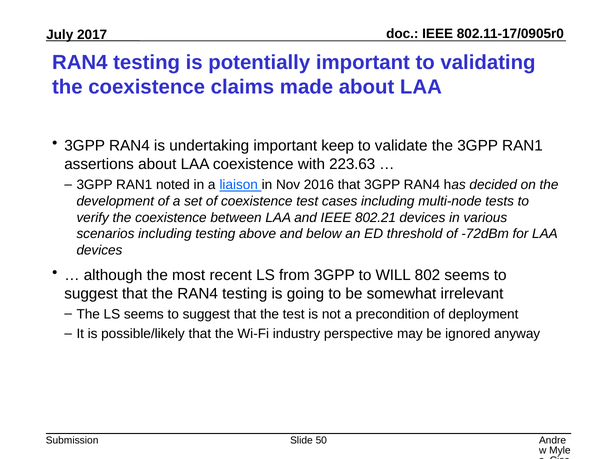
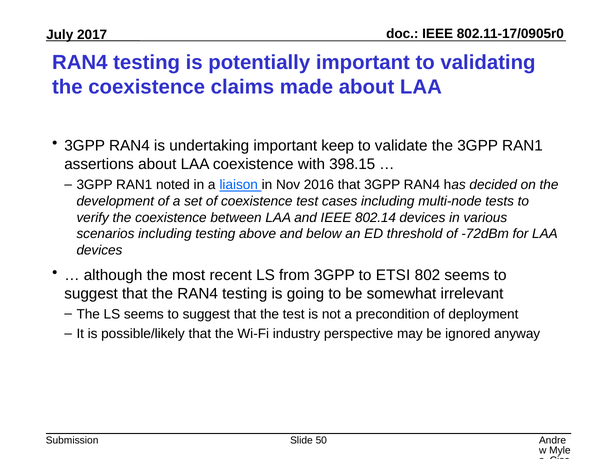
223.63: 223.63 -> 398.15
802.21: 802.21 -> 802.14
WILL: WILL -> ETSI
